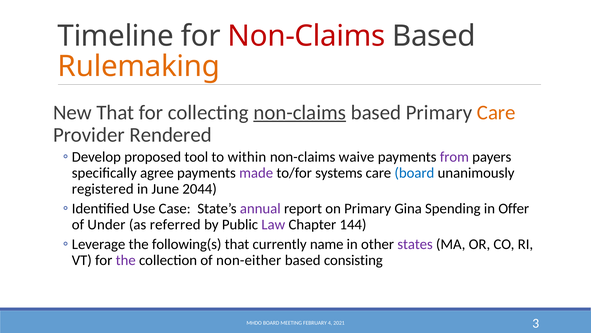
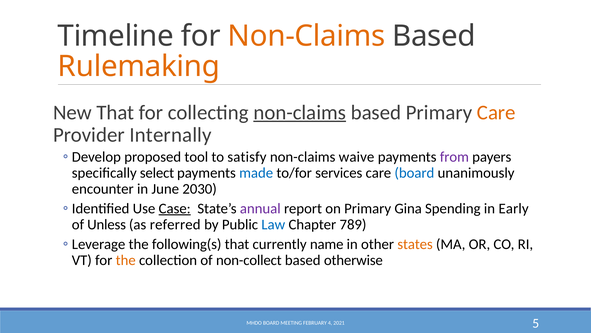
Non-Claims at (307, 36) colour: red -> orange
Rendered: Rendered -> Internally
within: within -> satisfy
agree: agree -> select
made colour: purple -> blue
systems: systems -> services
registered: registered -> encounter
2044: 2044 -> 2030
Case underline: none -> present
Offer: Offer -> Early
Under: Under -> Unless
Law colour: purple -> blue
144: 144 -> 789
states colour: purple -> orange
the at (126, 260) colour: purple -> orange
non-either: non-either -> non-collect
consisting: consisting -> otherwise
3: 3 -> 5
